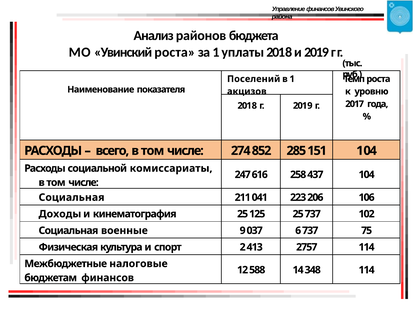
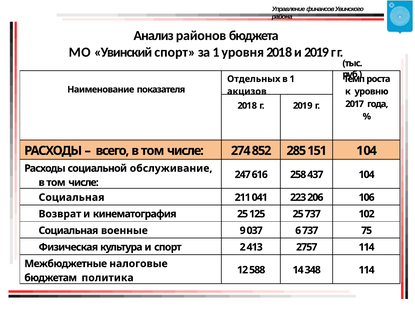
Увинский роста: роста -> спорт
уплаты: уплаты -> уровня
Поселений: Поселений -> Отдельных
комиссариаты: комиссариаты -> обслуживание
Доходы: Доходы -> Возврат
бюджетам финансов: финансов -> политика
